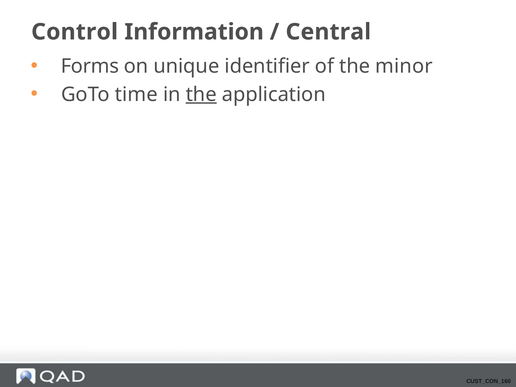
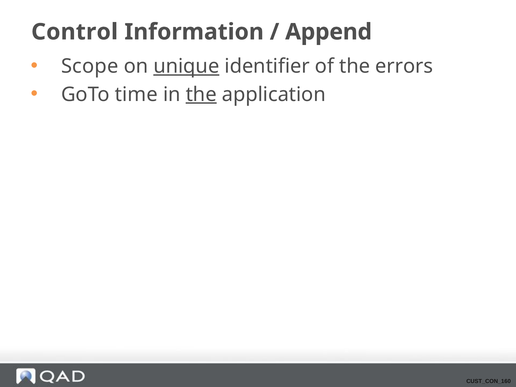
Central: Central -> Append
Forms: Forms -> Scope
unique underline: none -> present
minor: minor -> errors
